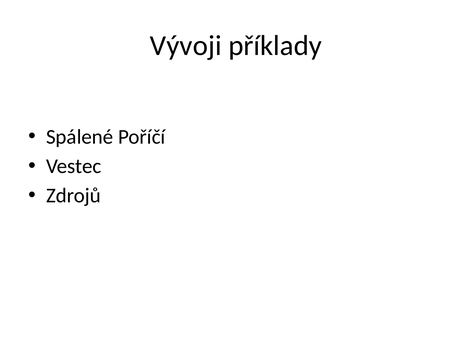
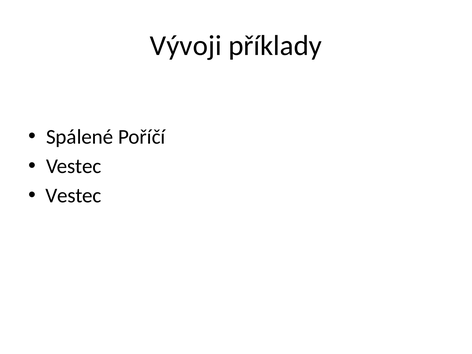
Zdrojů at (73, 196): Zdrojů -> Vestec
